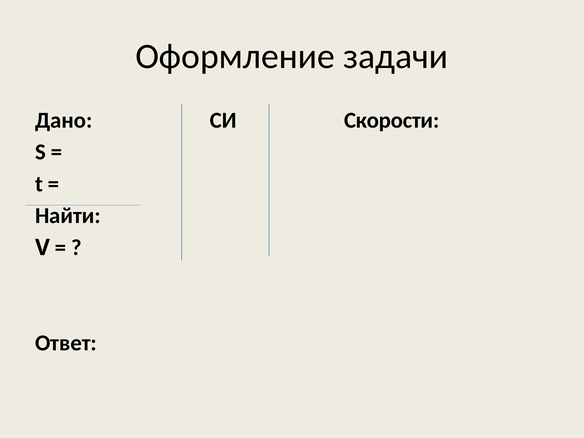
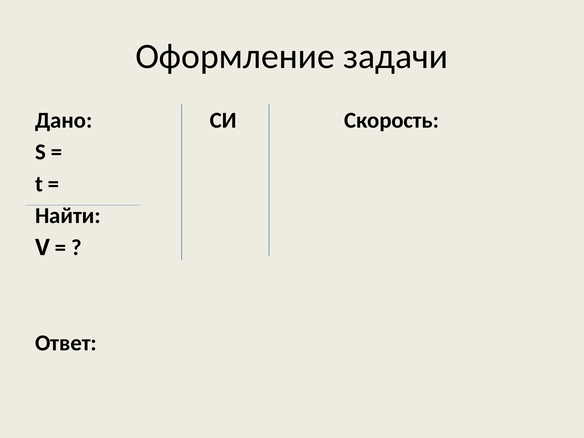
Скорости: Скорости -> Скорость
